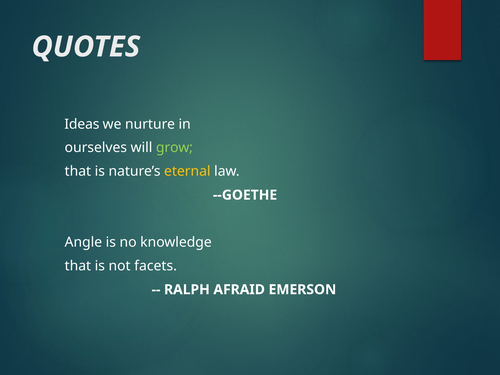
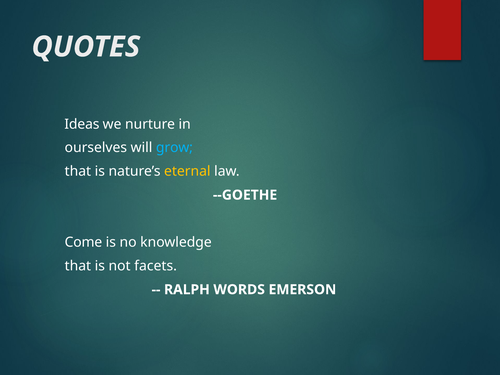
grow colour: light green -> light blue
Angle: Angle -> Come
AFRAID: AFRAID -> WORDS
